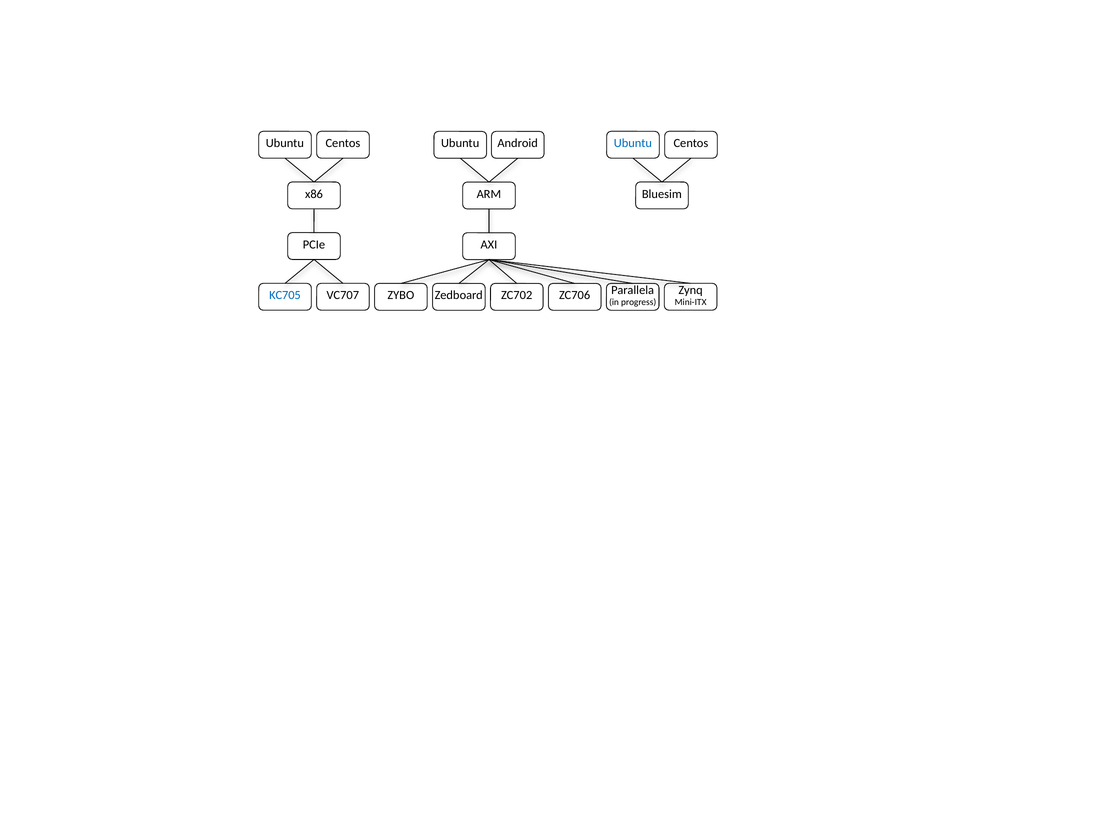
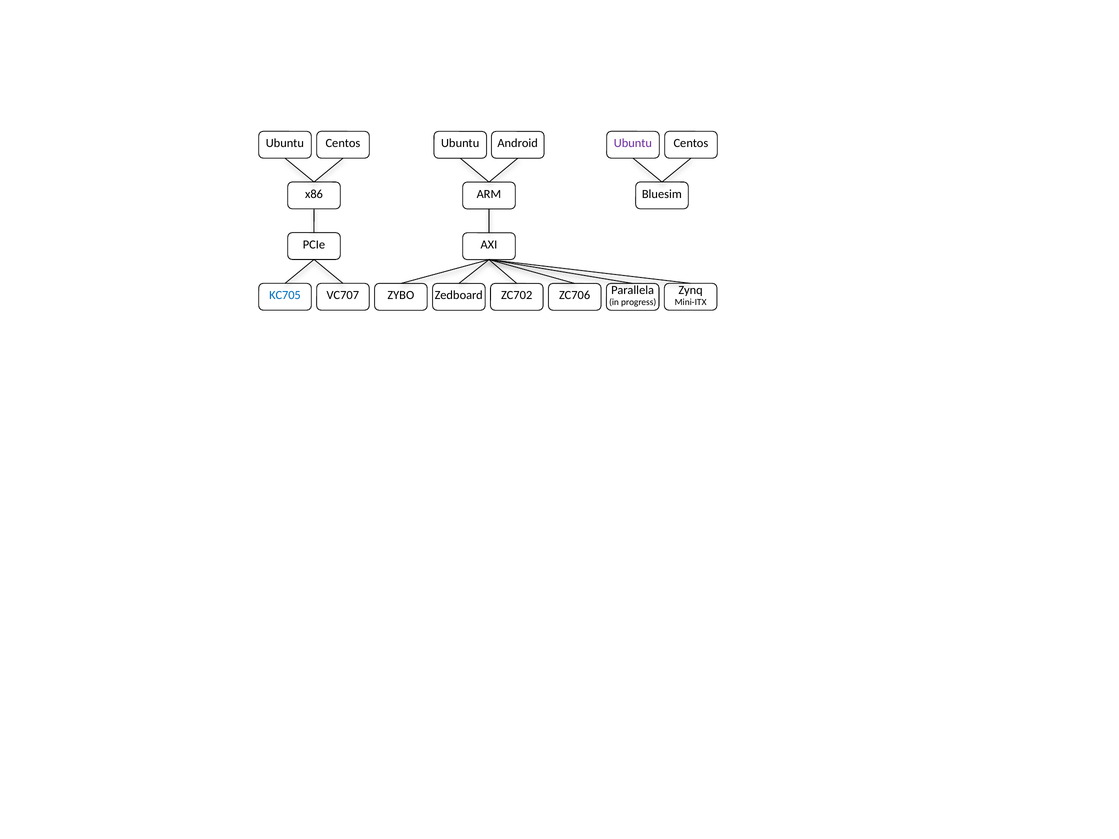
Ubuntu at (633, 143) colour: blue -> purple
